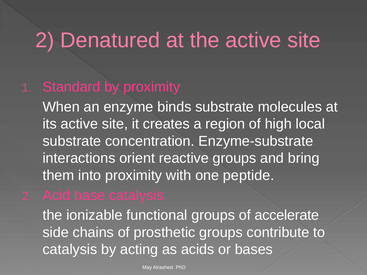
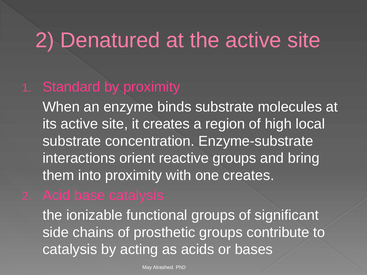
one peptide: peptide -> creates
accelerate: accelerate -> significant
